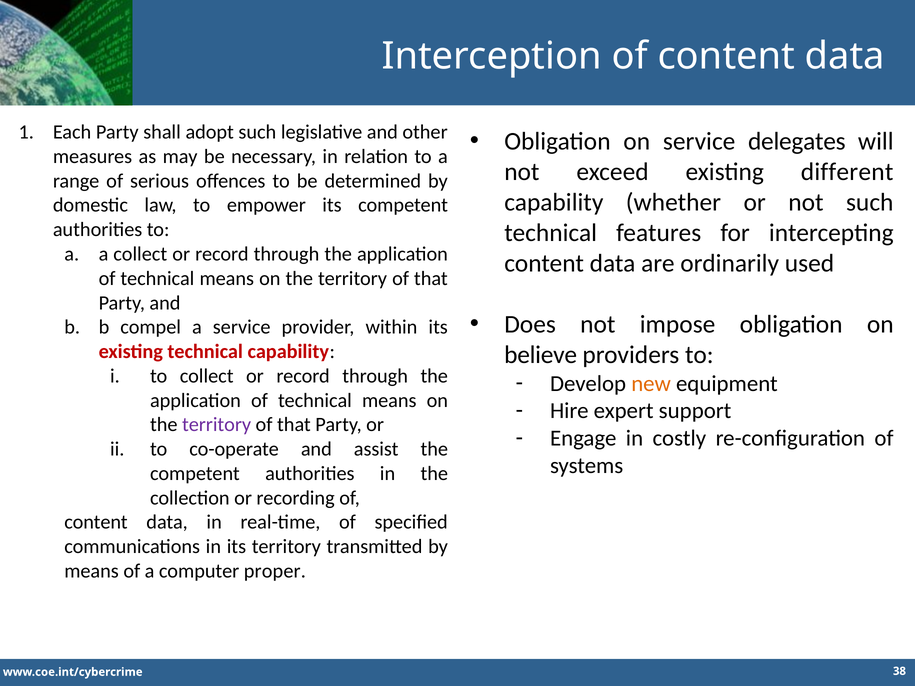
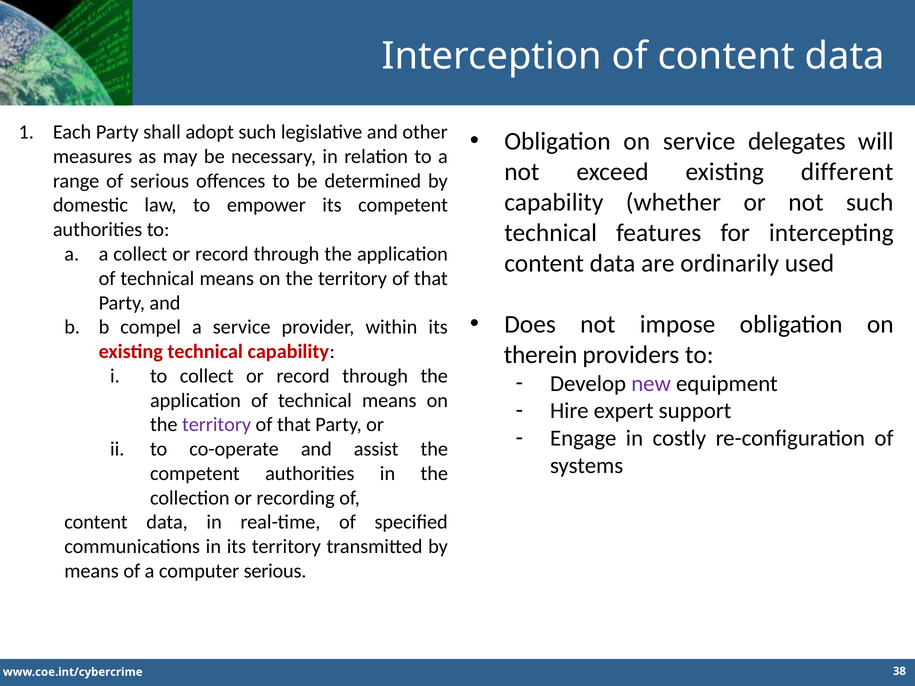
believe: believe -> therein
new colour: orange -> purple
computer proper: proper -> serious
